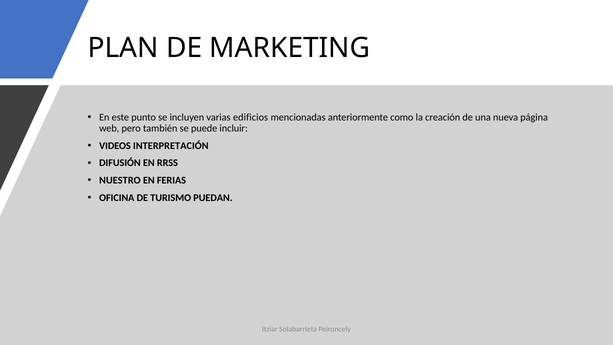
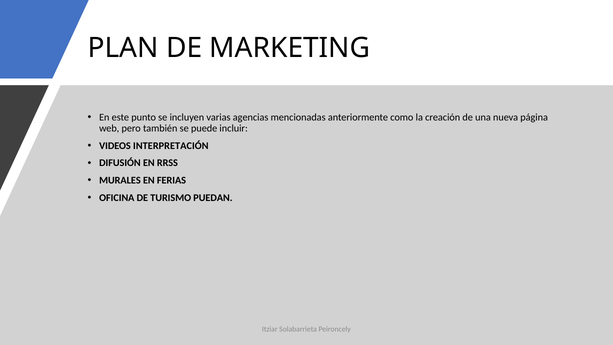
edificios: edificios -> agencias
NUESTRO: NUESTRO -> MURALES
